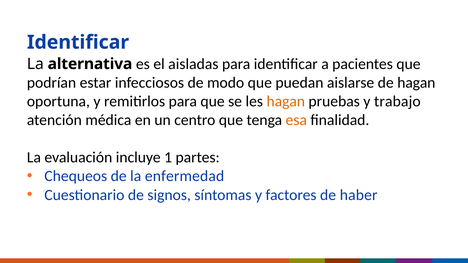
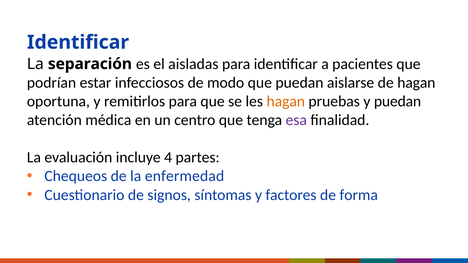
alternativa: alternativa -> separación
y trabajo: trabajo -> puedan
esa colour: orange -> purple
1: 1 -> 4
haber: haber -> forma
